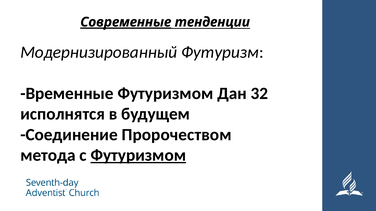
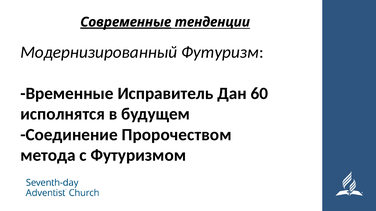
Временные Футуризмом: Футуризмом -> Исправитель
32: 32 -> 60
Футуризмом at (138, 156) underline: present -> none
